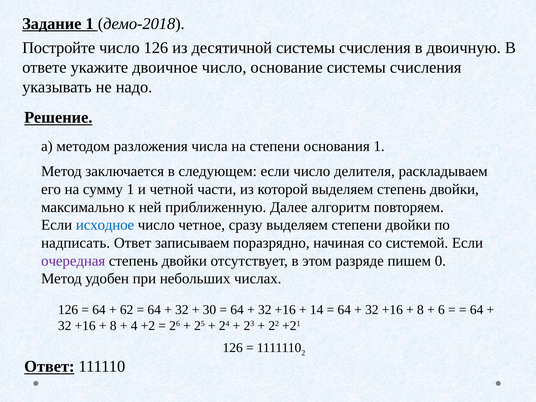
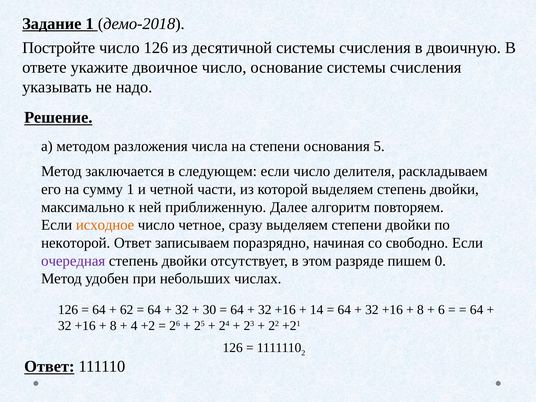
основания 1: 1 -> 5
исходное colour: blue -> orange
надписать: надписать -> некоторой
системой: системой -> свободно
